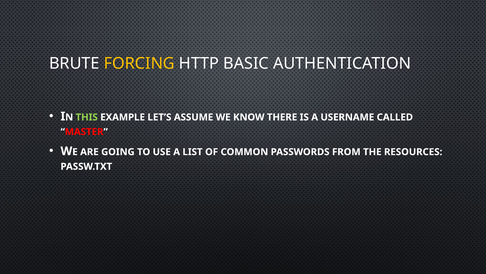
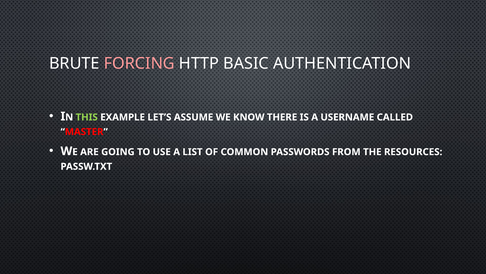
FORCING colour: yellow -> pink
